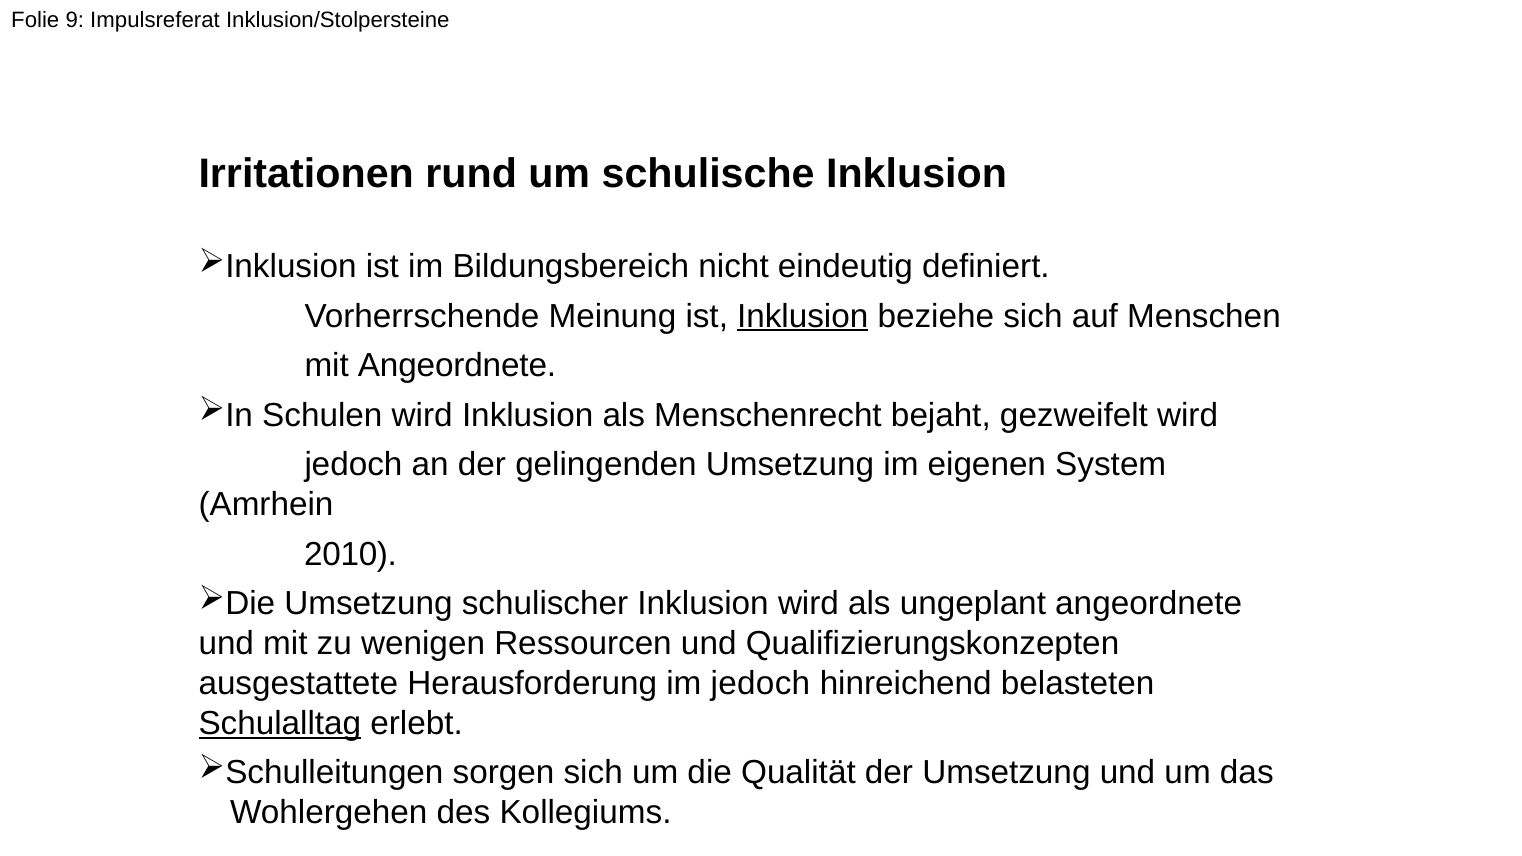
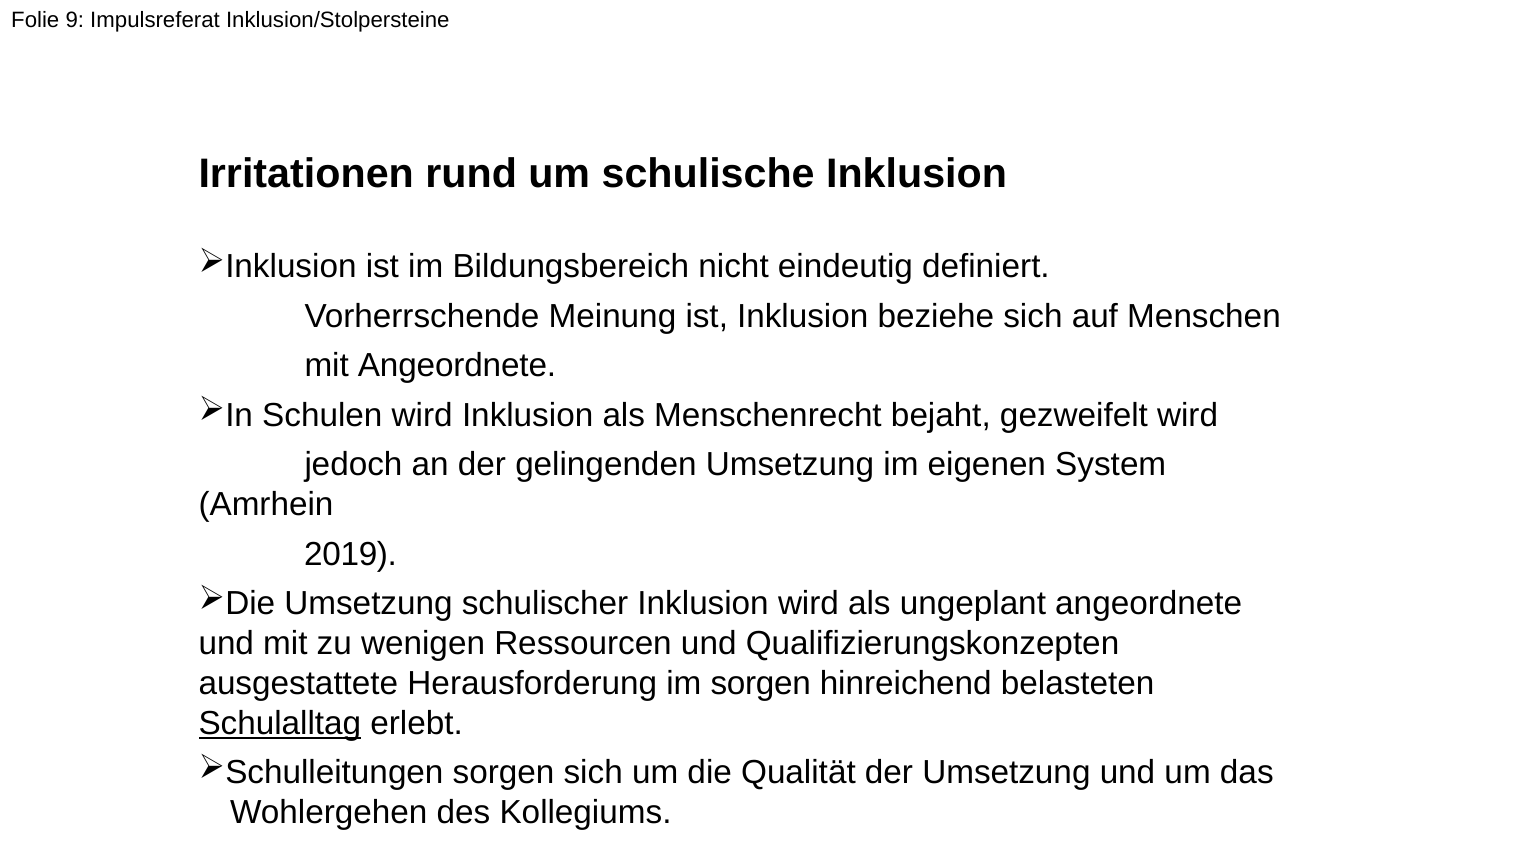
Inklusion at (803, 316) underline: present -> none
2010: 2010 -> 2019
im jedoch: jedoch -> sorgen
